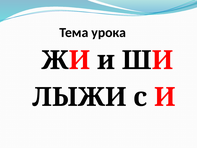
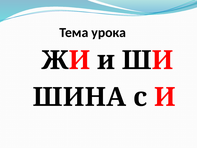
ЛЫЖИ: ЛЫЖИ -> ШИНА
